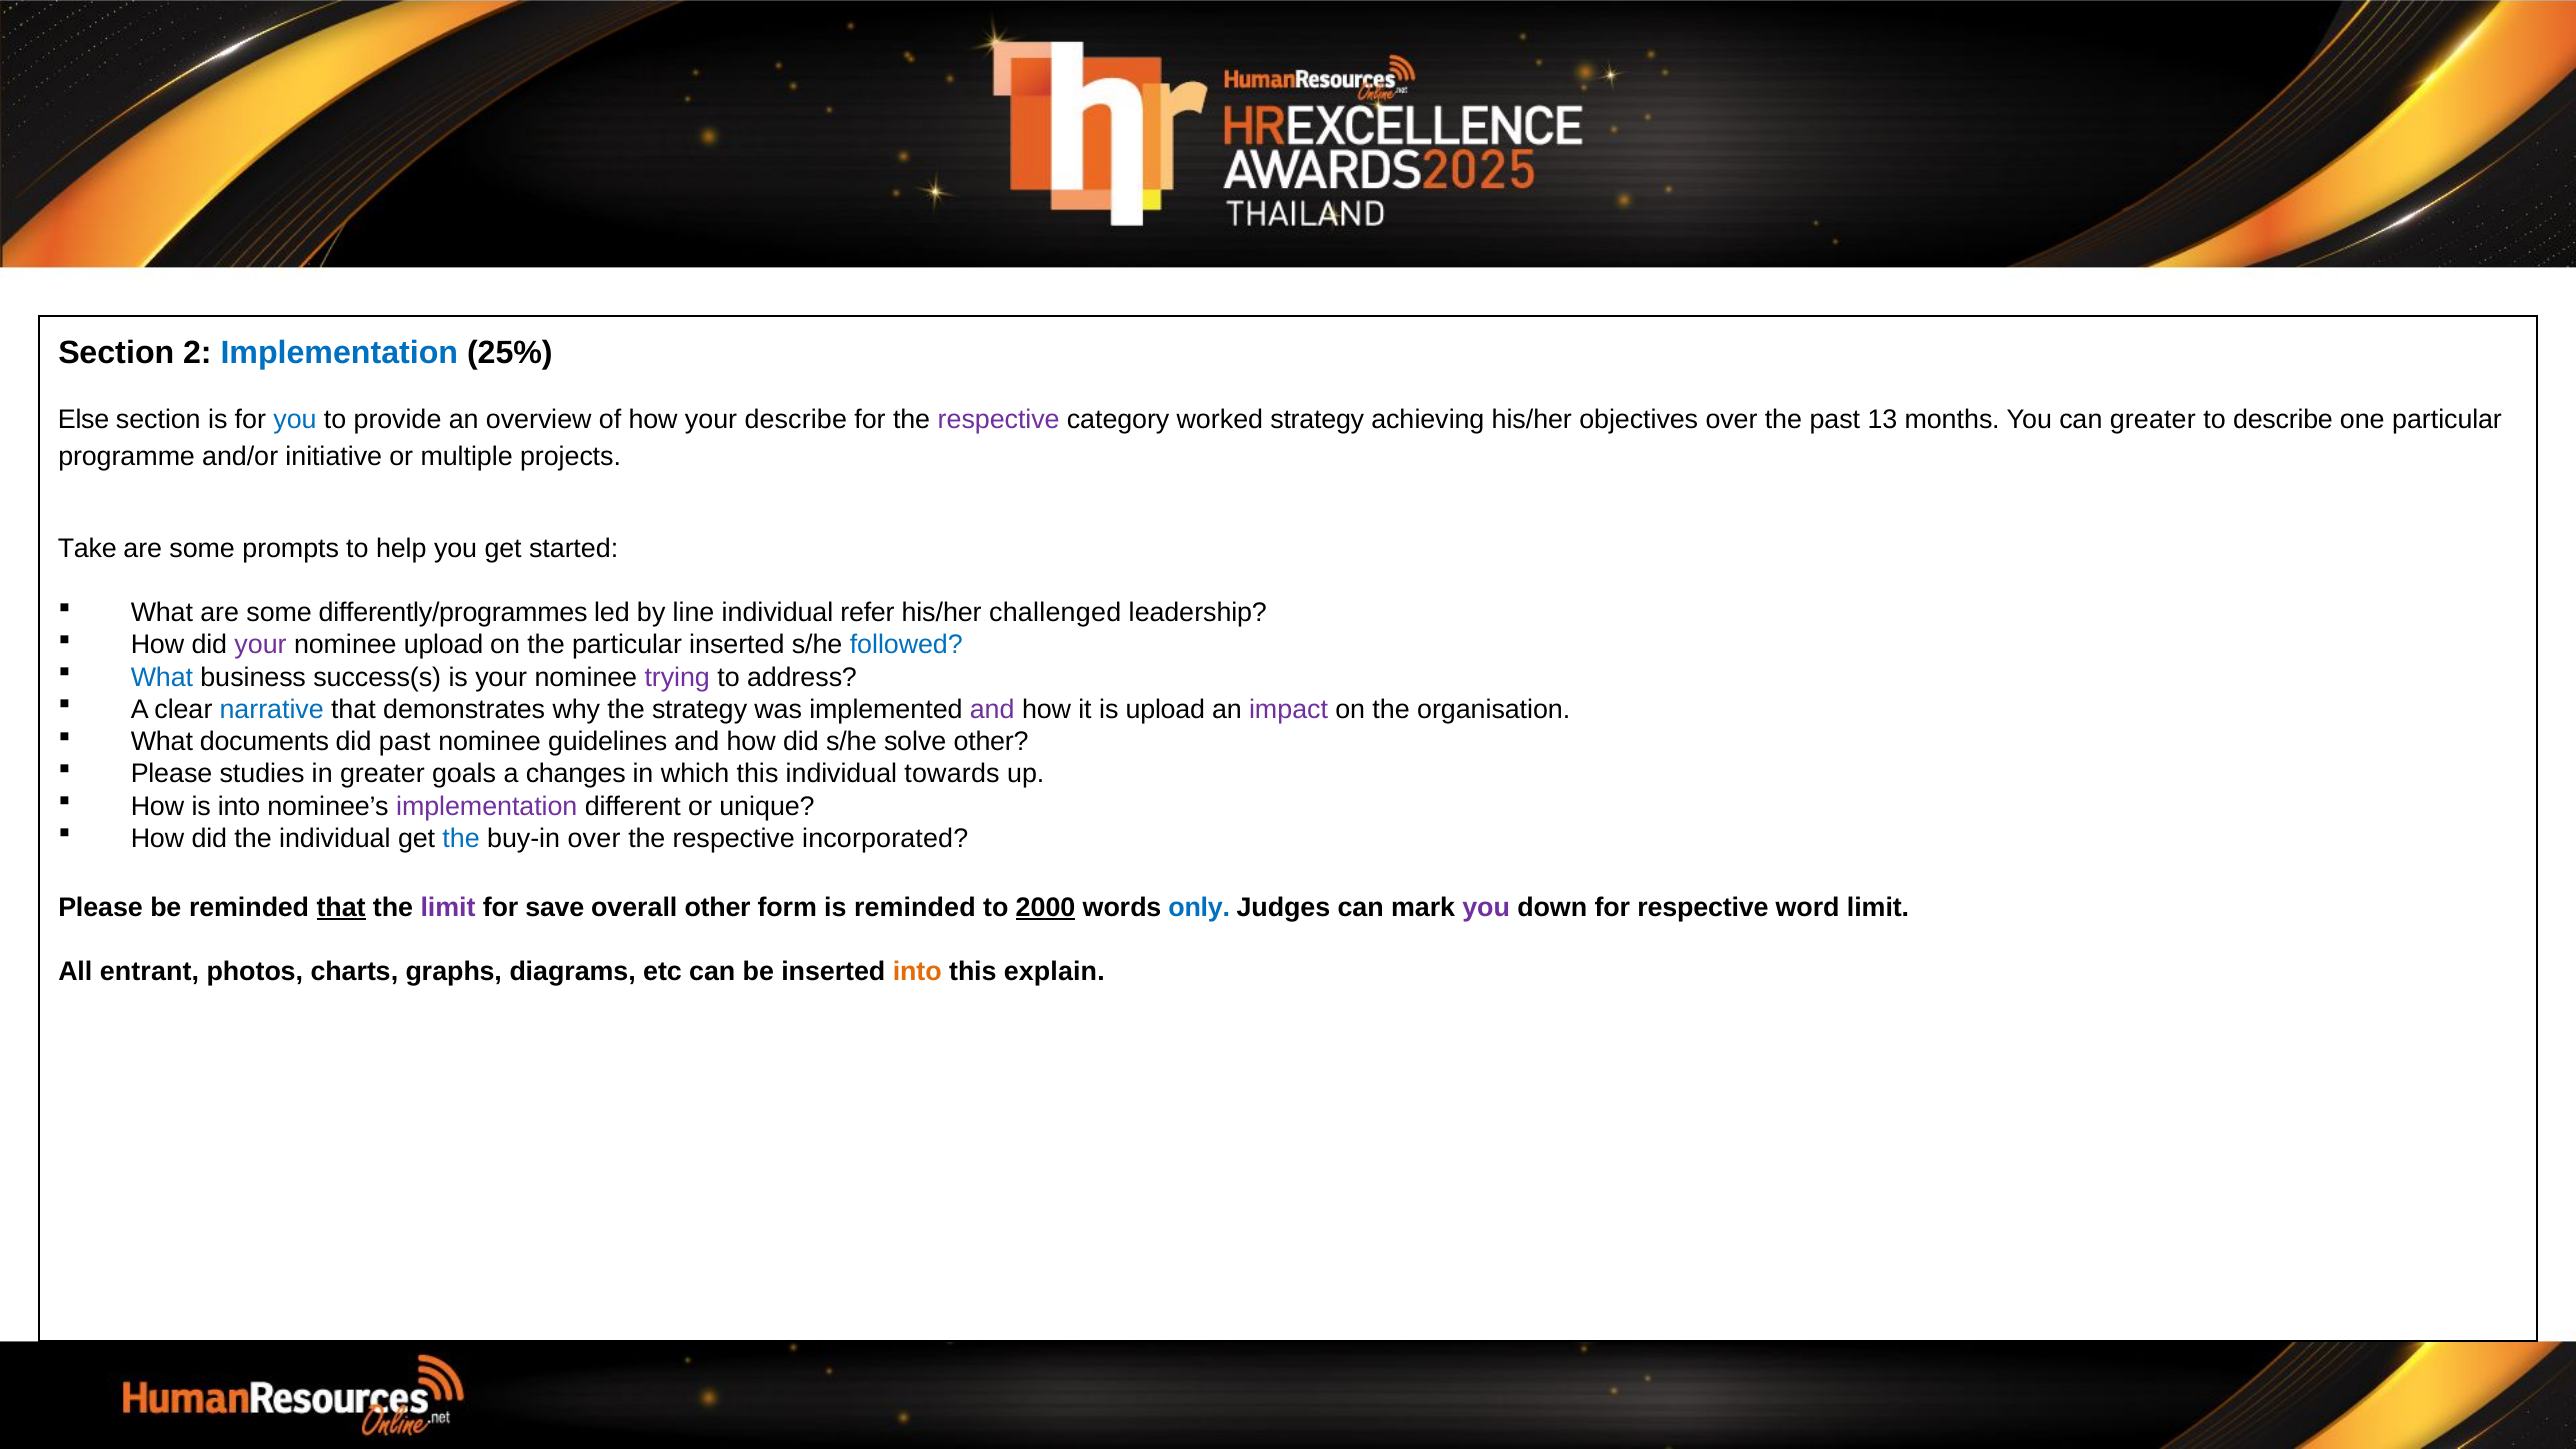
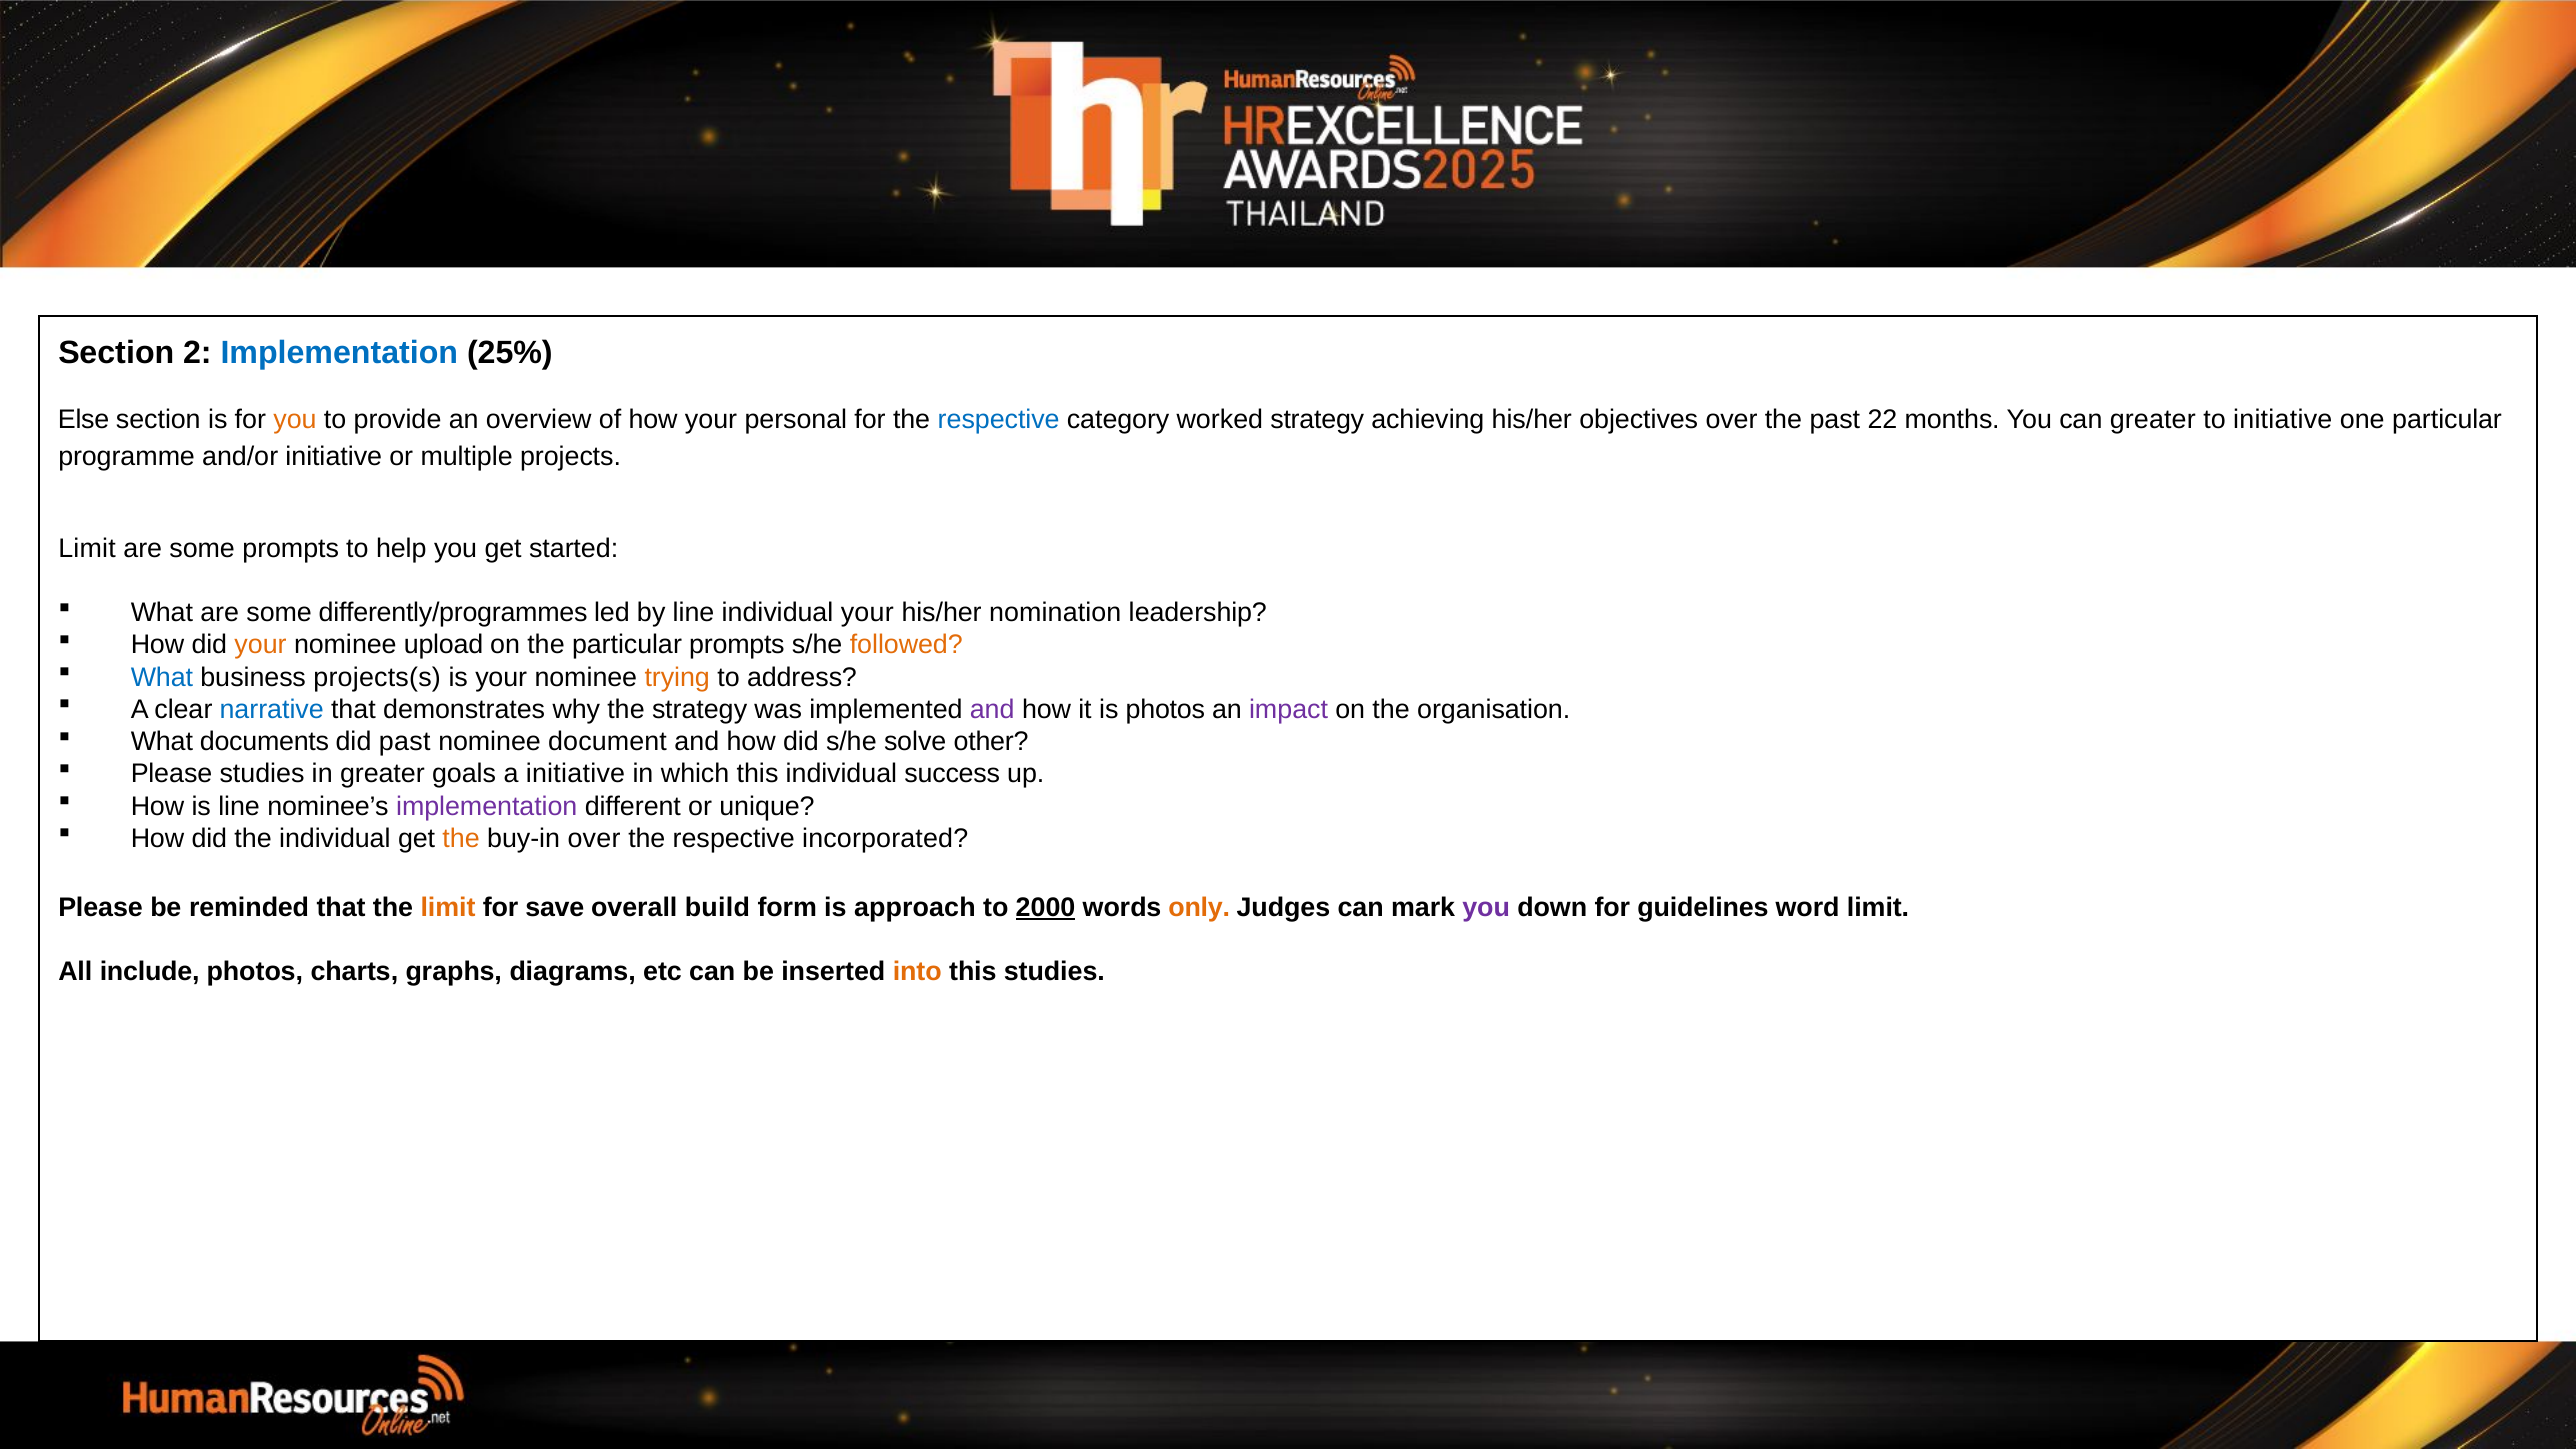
you at (295, 420) colour: blue -> orange
your describe: describe -> personal
respective at (999, 420) colour: purple -> blue
13: 13 -> 22
to describe: describe -> initiative
Take at (87, 548): Take -> Limit
individual refer: refer -> your
challenged: challenged -> nomination
your at (261, 645) colour: purple -> orange
particular inserted: inserted -> prompts
followed colour: blue -> orange
success(s: success(s -> projects(s
trying colour: purple -> orange
is upload: upload -> photos
guidelines: guidelines -> document
a changes: changes -> initiative
towards: towards -> success
is into: into -> line
the at (461, 838) colour: blue -> orange
that at (341, 908) underline: present -> none
limit at (448, 908) colour: purple -> orange
overall other: other -> build
is reminded: reminded -> approach
only colour: blue -> orange
for respective: respective -> guidelines
entrant: entrant -> include
this explain: explain -> studies
